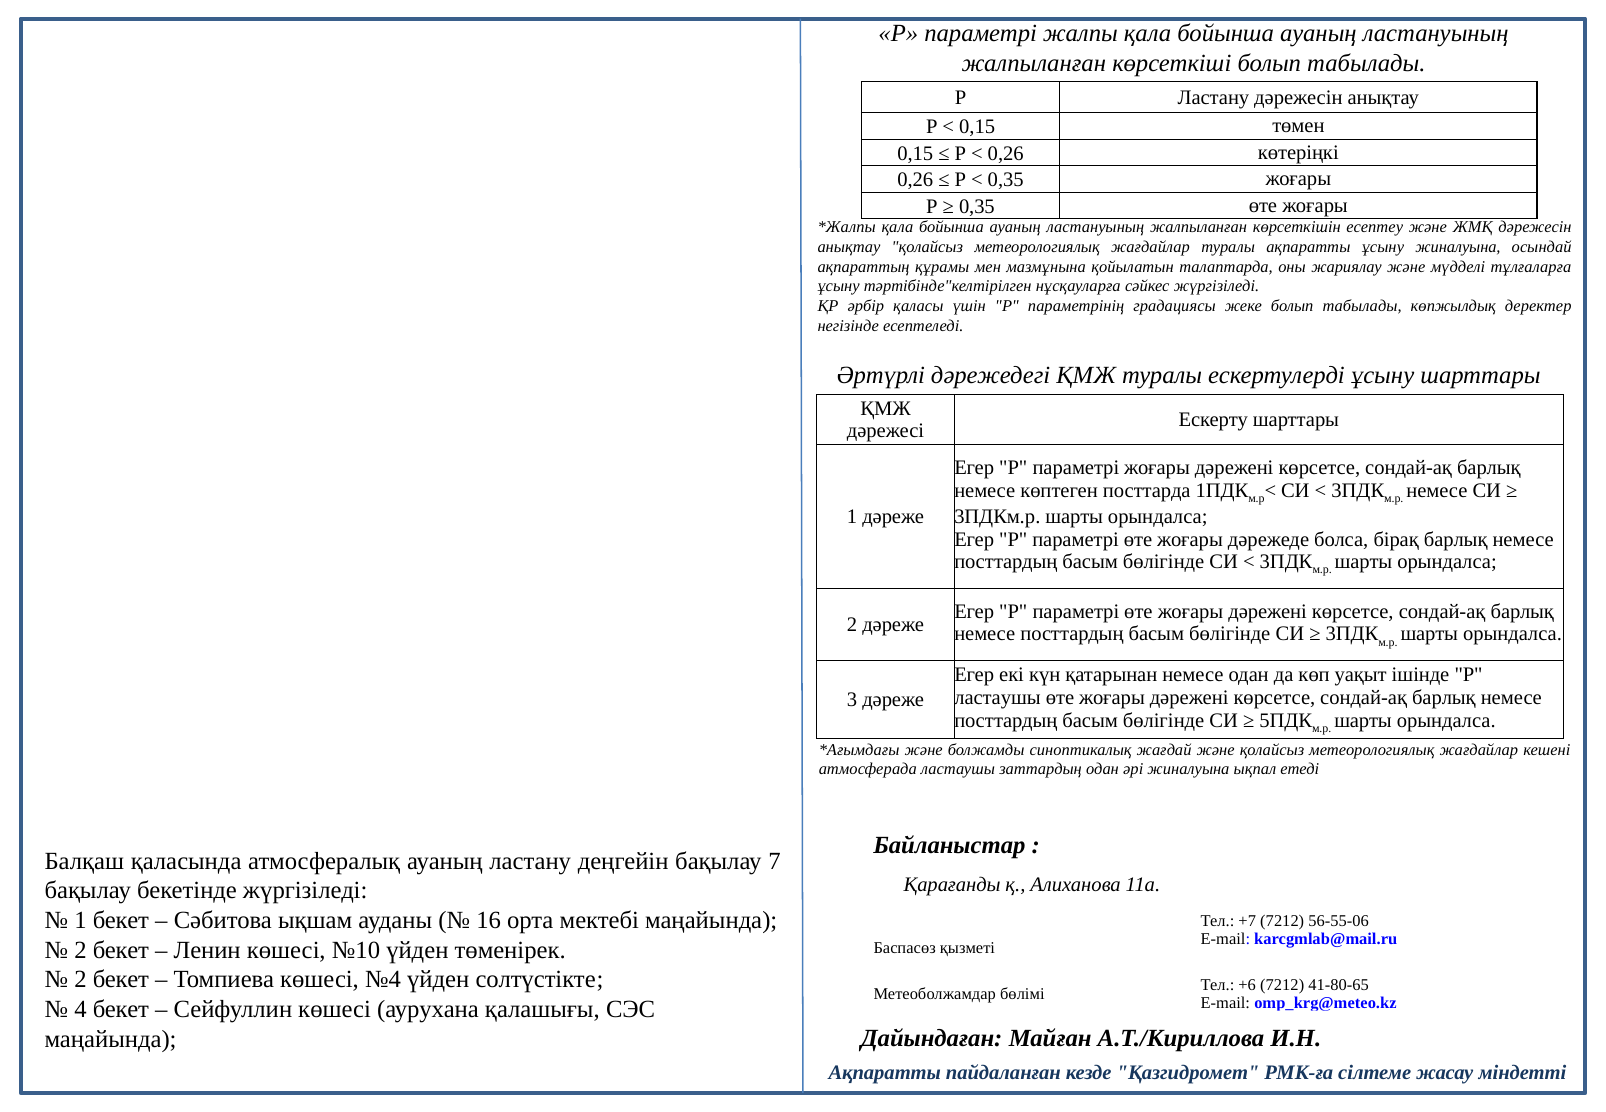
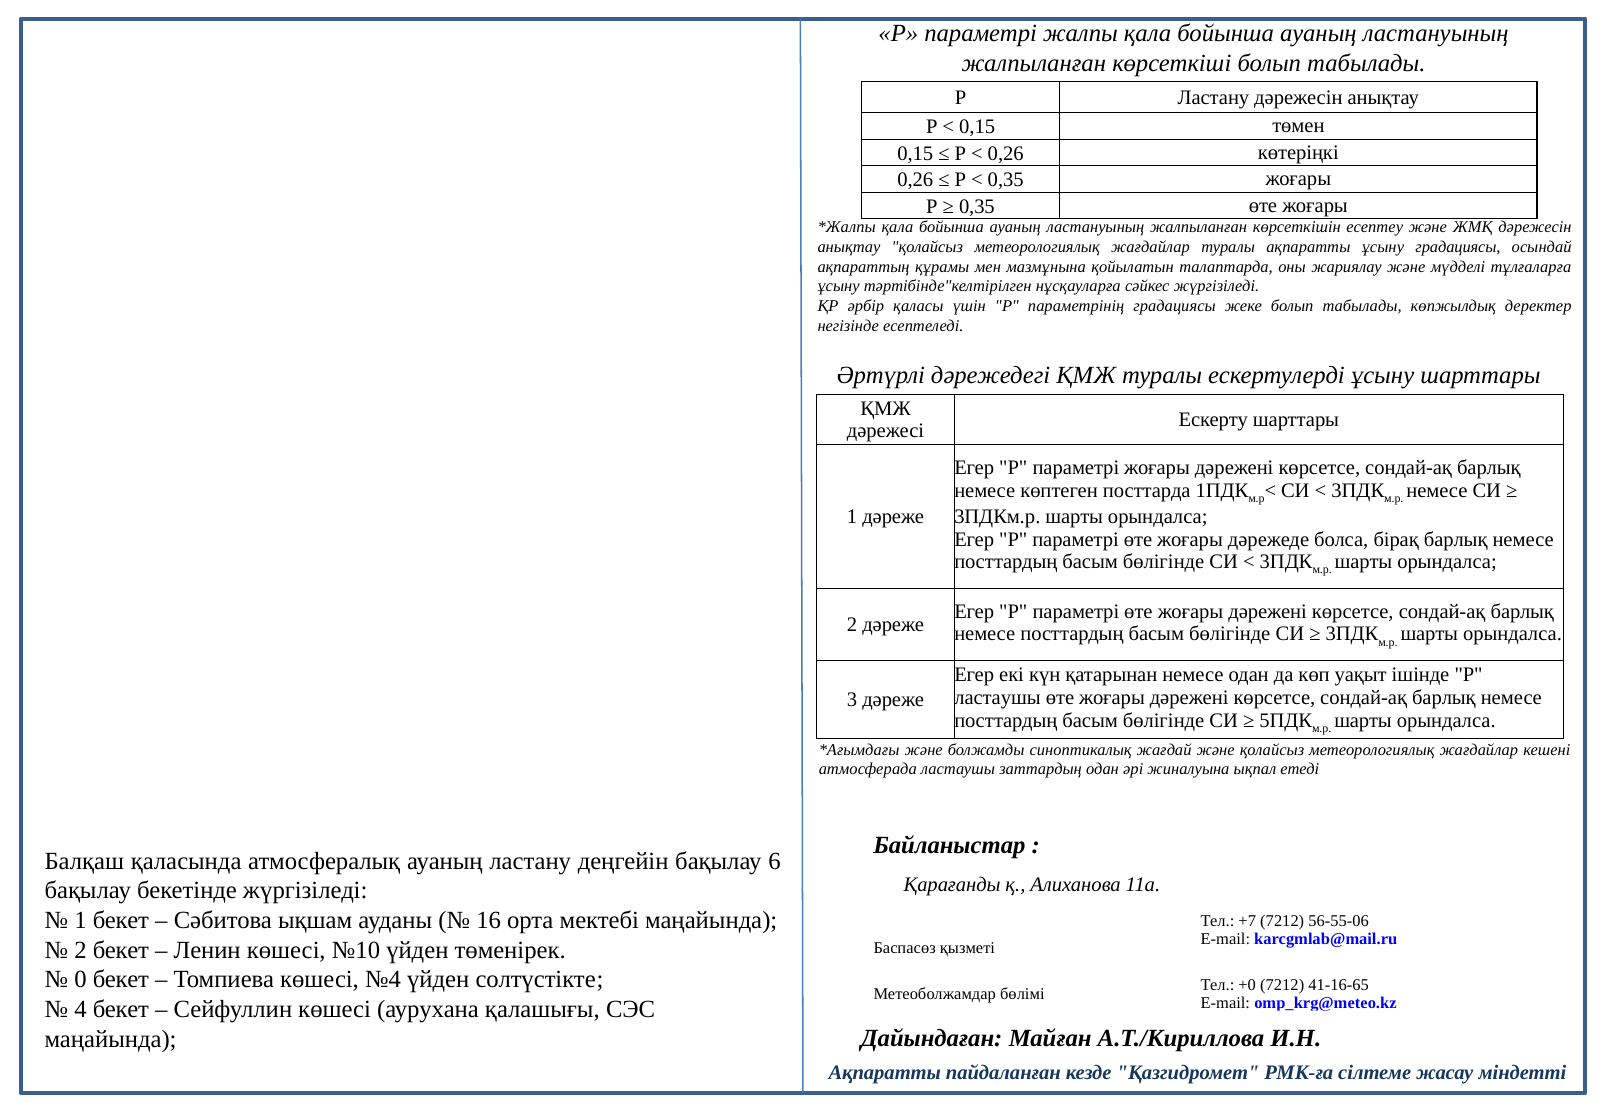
ұсыну жиналуына: жиналуына -> градациясы
7: 7 -> 6
2 at (80, 979): 2 -> 0
+6: +6 -> +0
41-80-65: 41-80-65 -> 41-16-65
